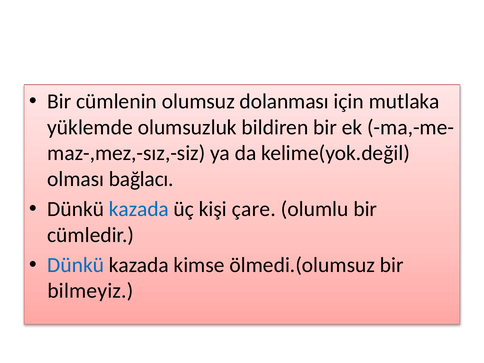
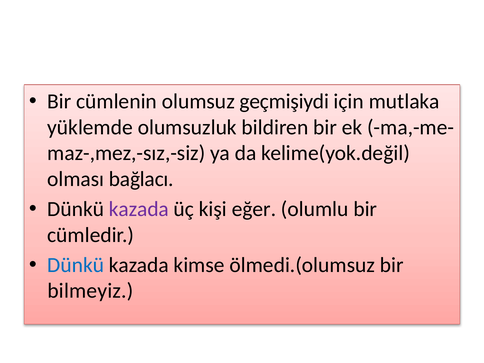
dolanması: dolanması -> geçmişiydi
kazada at (139, 209) colour: blue -> purple
çare: çare -> eğer
